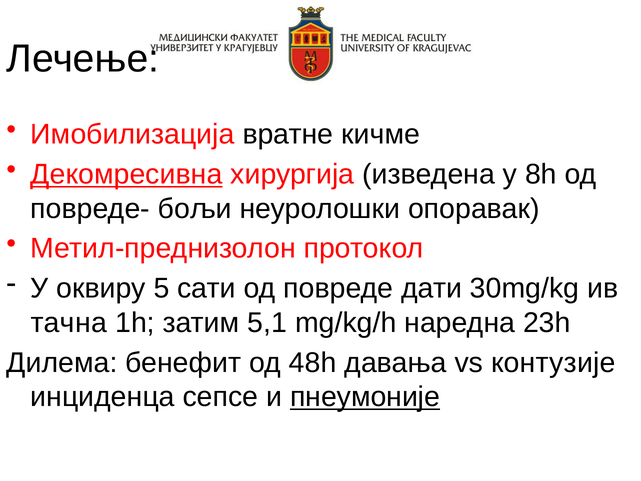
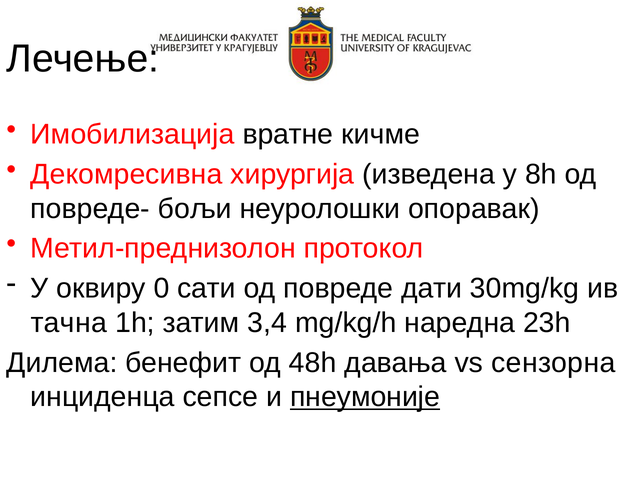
Декомресивна underline: present -> none
5: 5 -> 0
5,1: 5,1 -> 3,4
контузије: контузије -> сензорна
